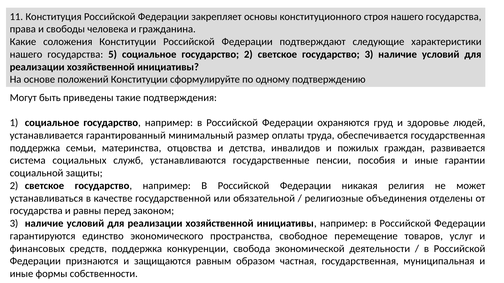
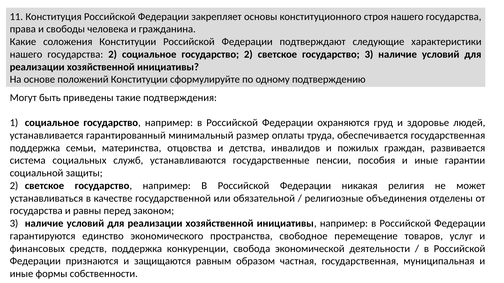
государства 5: 5 -> 2
